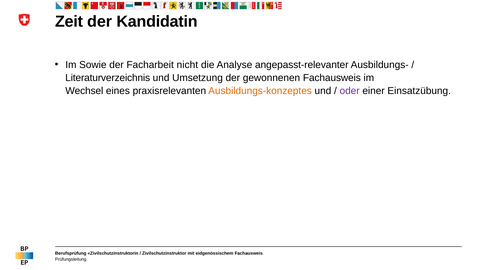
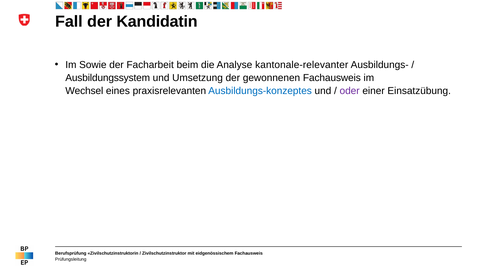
Zeit: Zeit -> Fall
nicht: nicht -> beim
angepasst-relevanter: angepasst-relevanter -> kantonale-relevanter
Literaturverzeichnis: Literaturverzeichnis -> Ausbildungssystem
Ausbildungs-konzeptes colour: orange -> blue
